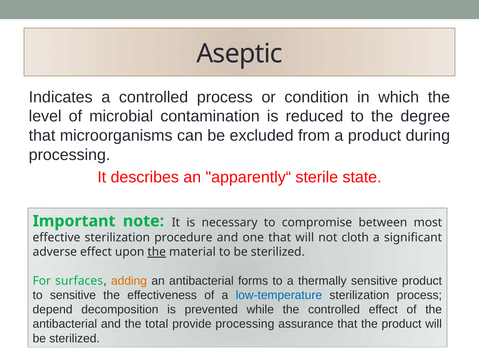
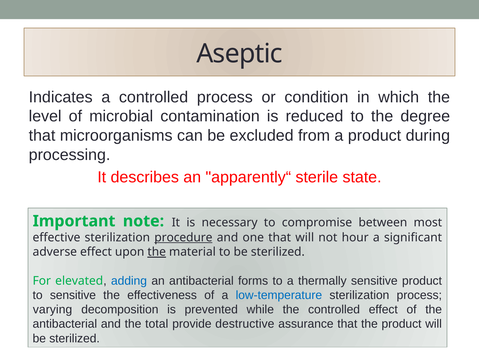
procedure underline: none -> present
cloth: cloth -> hour
surfaces: surfaces -> elevated
adding colour: orange -> blue
depend: depend -> varying
provide processing: processing -> destructive
